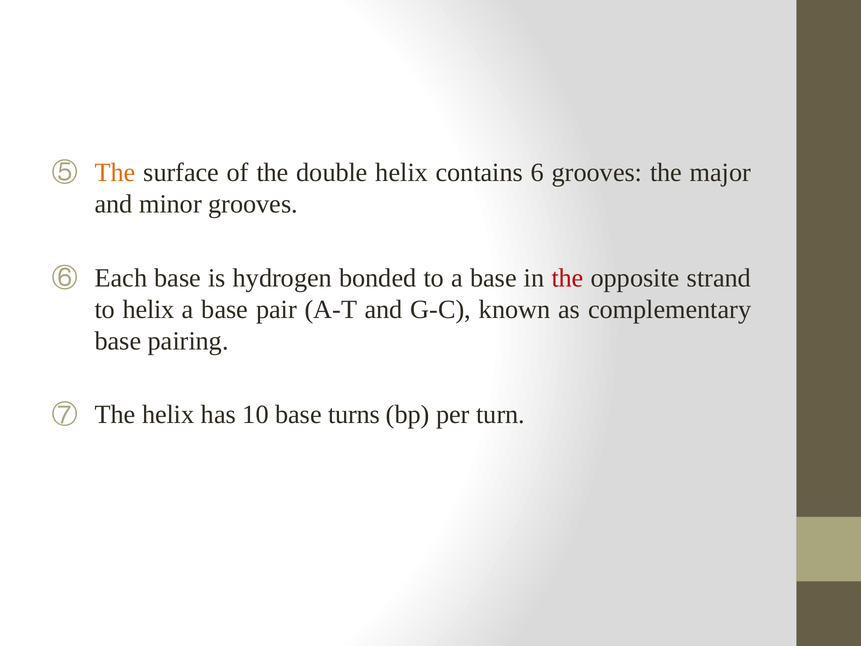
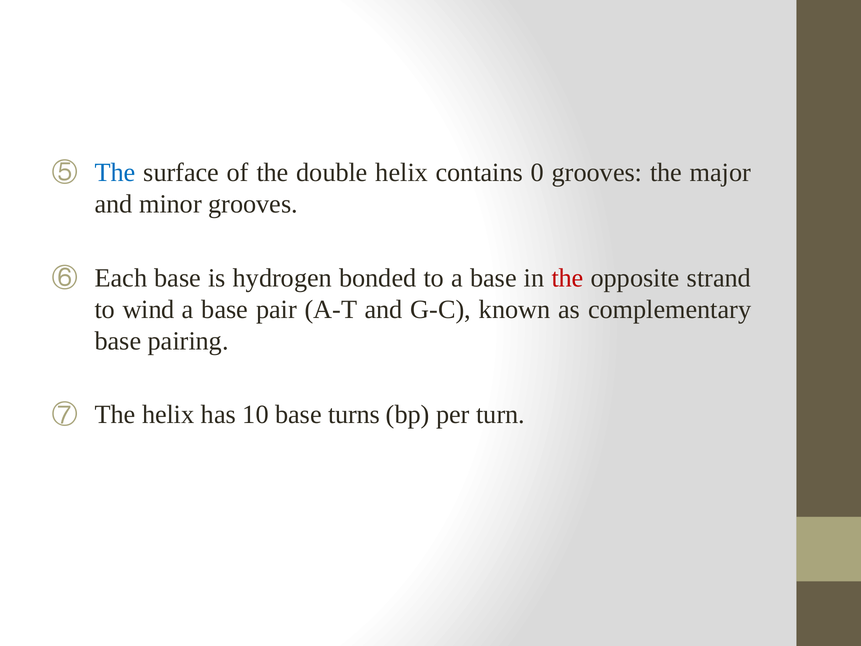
The at (115, 173) colour: orange -> blue
6: 6 -> 0
to helix: helix -> wind
